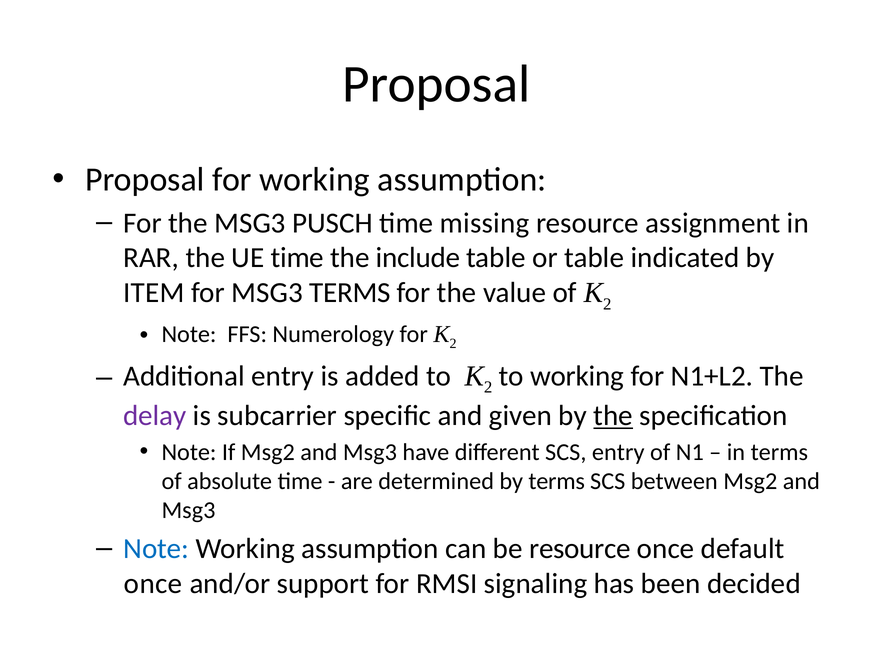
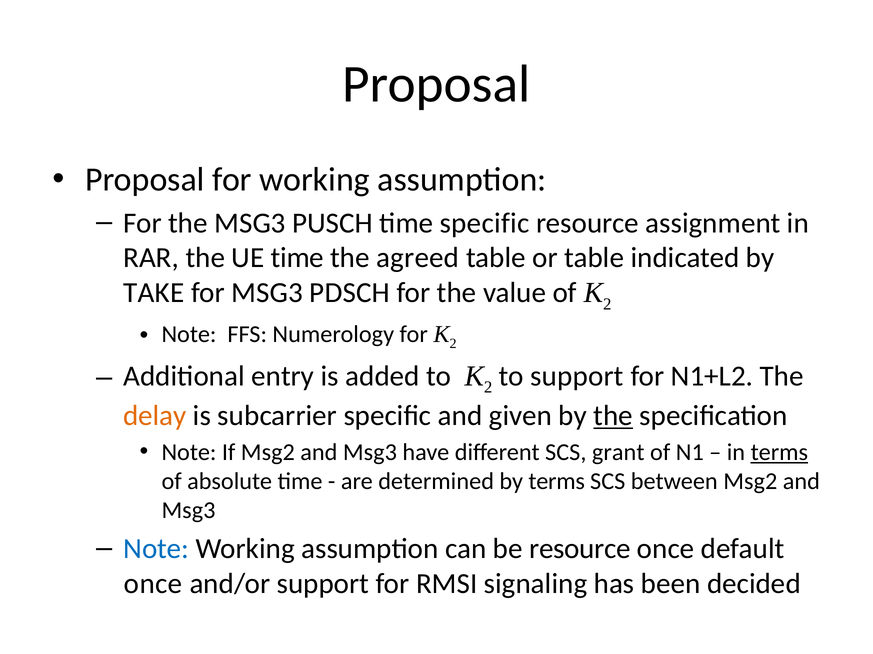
time missing: missing -> specific
include: include -> agreed
ITEM: ITEM -> TAKE
MSG3 TERMS: TERMS -> PDSCH
to working: working -> support
delay colour: purple -> orange
SCS entry: entry -> grant
terms at (779, 453) underline: none -> present
